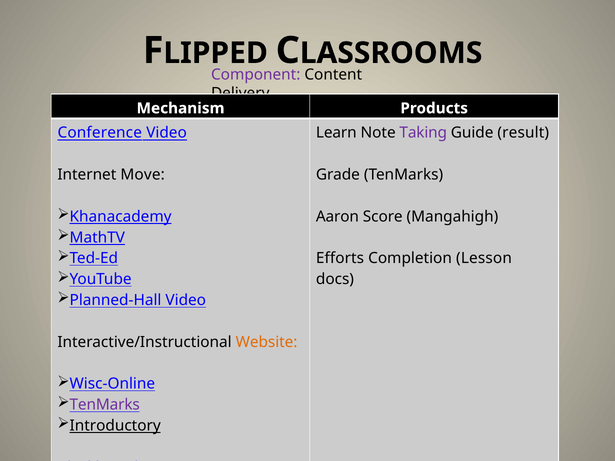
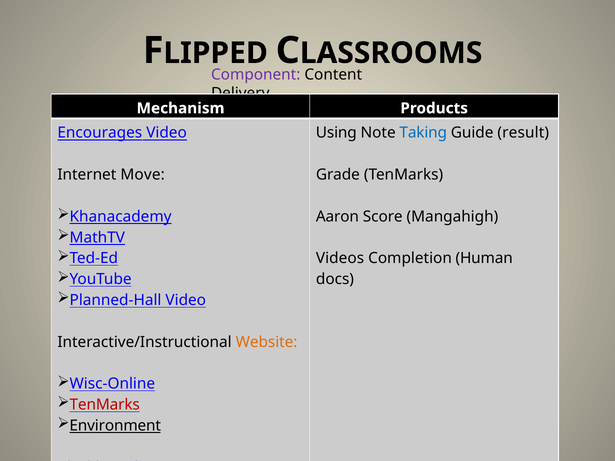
Conference: Conference -> Encourages
Learn: Learn -> Using
Taking colour: purple -> blue
Efforts: Efforts -> Videos
Lesson: Lesson -> Human
TenMarks at (105, 405) colour: purple -> red
Introductory: Introductory -> Environment
